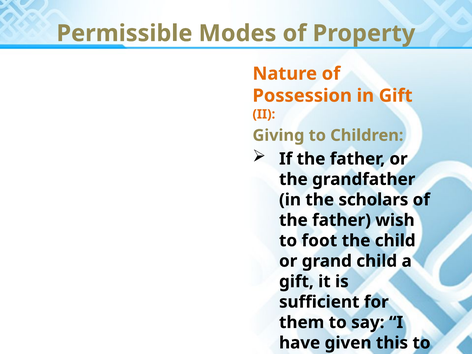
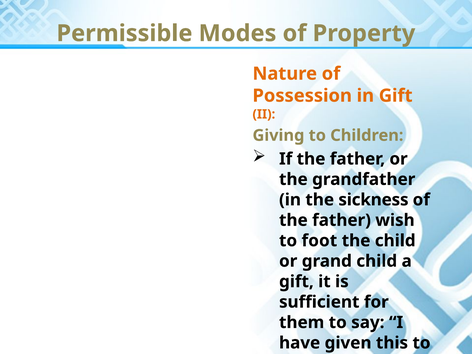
scholars: scholars -> sickness
